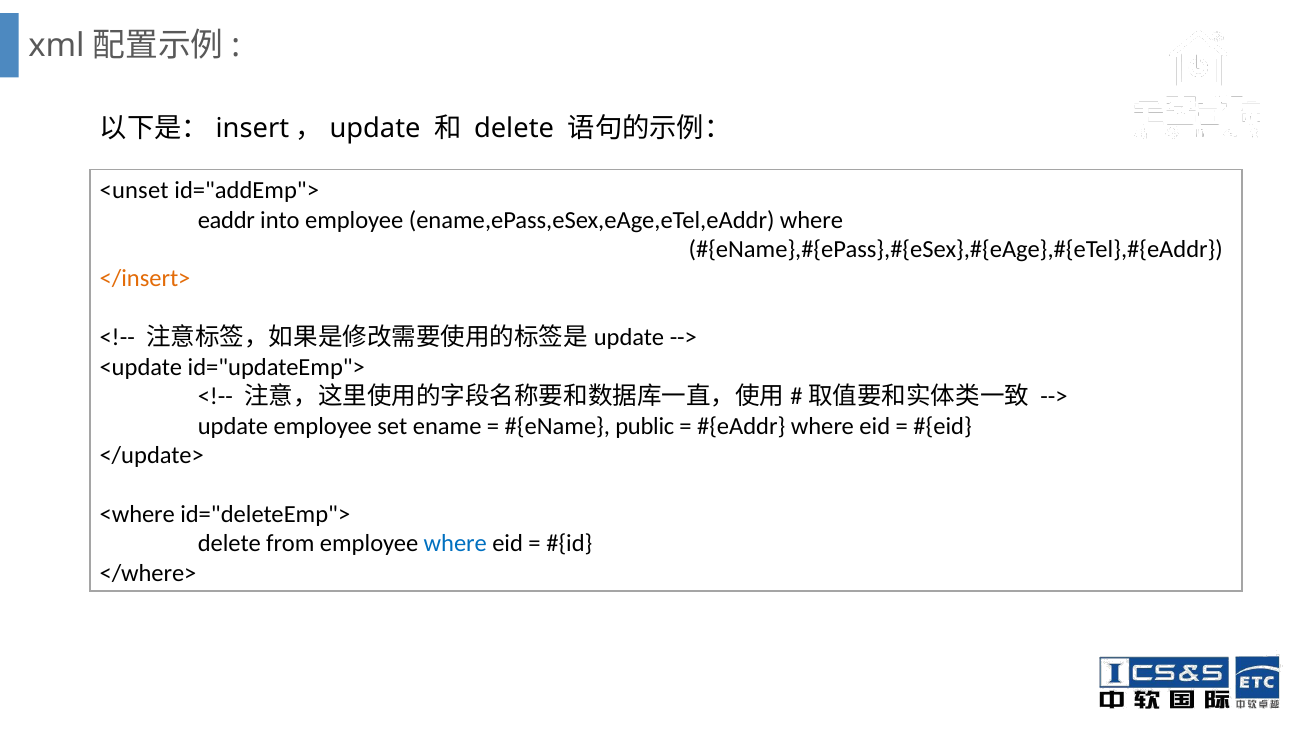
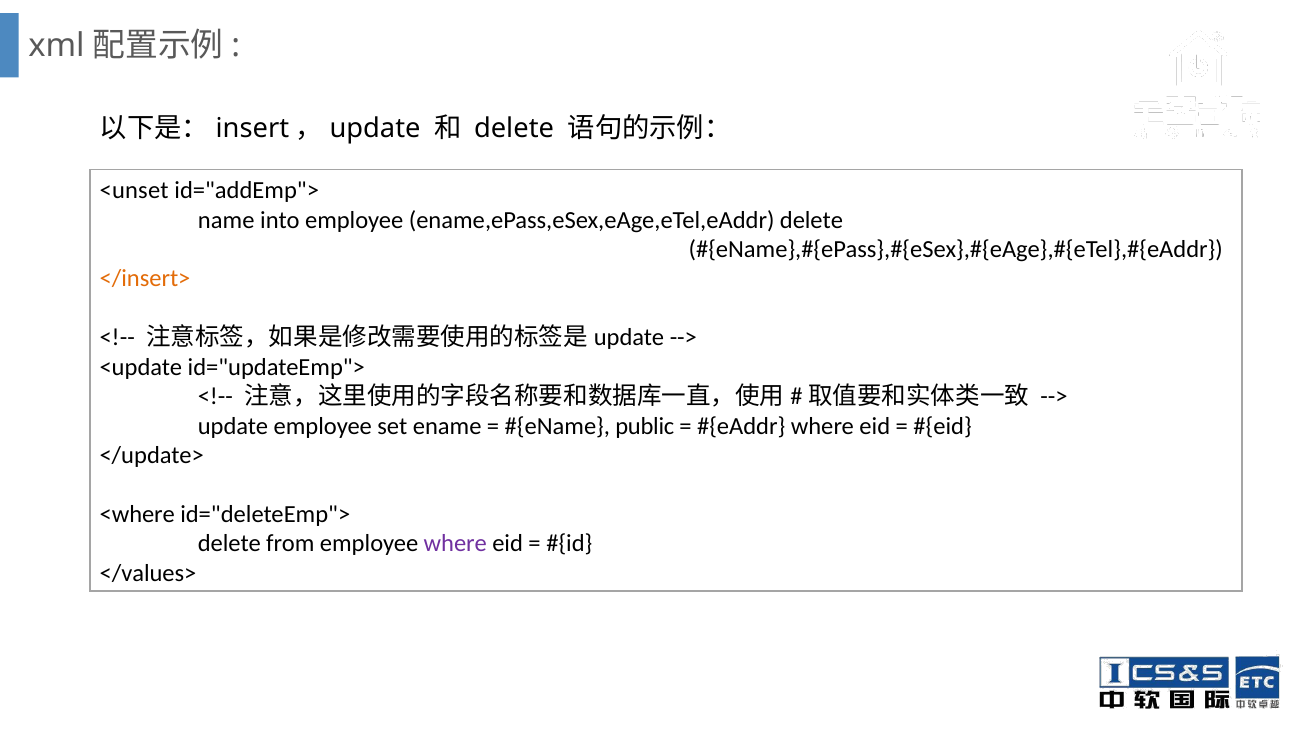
eaddr: eaddr -> name
ename,ePass,eSex,eAge,eTel,eAddr where: where -> delete
where at (455, 544) colour: blue -> purple
</where>: </where> -> </values>
